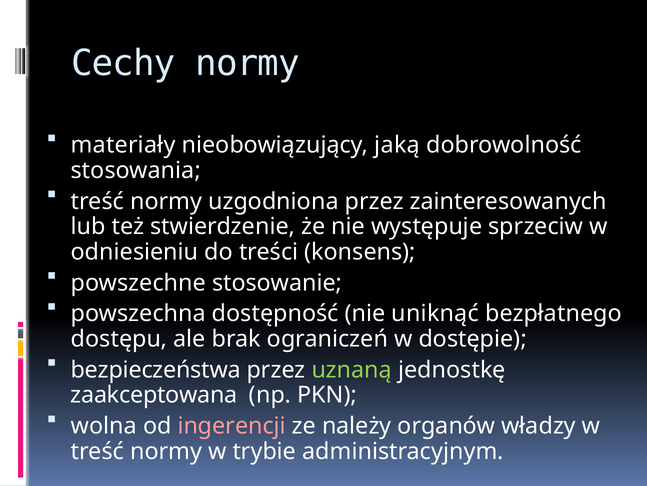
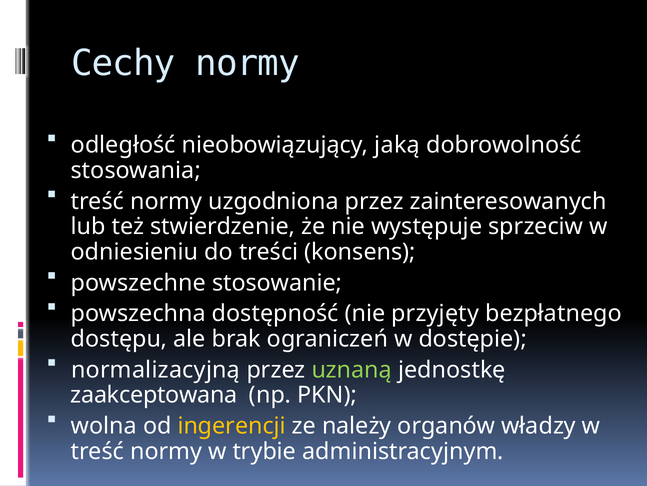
materiały: materiały -> odległość
uniknąć: uniknąć -> przyjęty
bezpieczeństwa: bezpieczeństwa -> normalizacyjną
ingerencji colour: pink -> yellow
